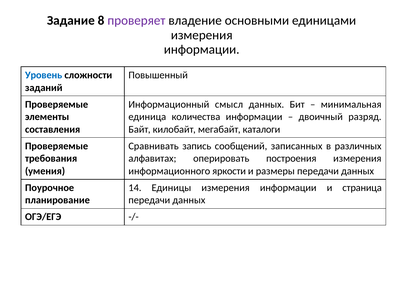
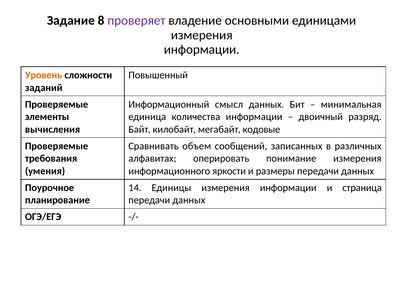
Уровень colour: blue -> orange
составления: составления -> вычисления
каталоги: каталоги -> кодовые
запись: запись -> объем
построения: построения -> понимание
